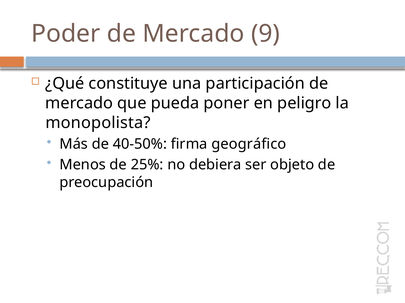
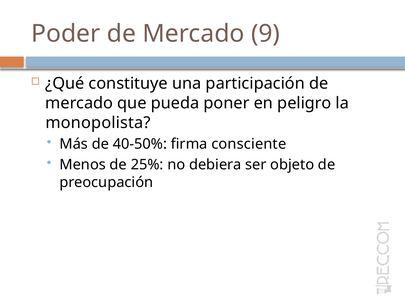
geográfico: geográfico -> consciente
